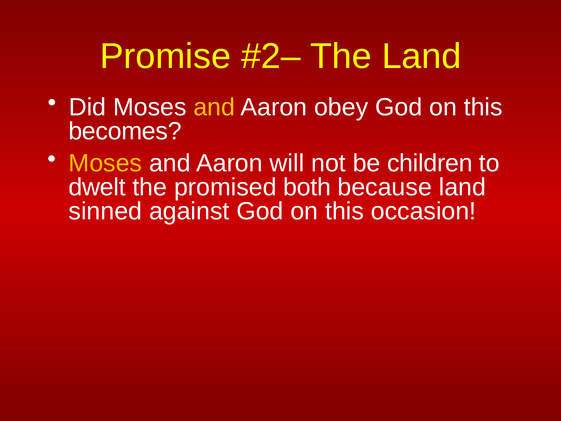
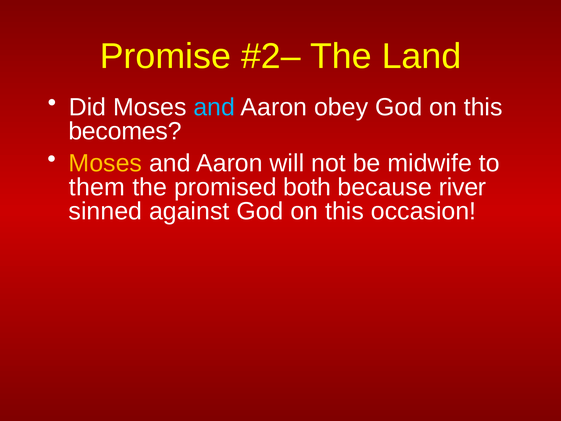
and at (214, 107) colour: yellow -> light blue
children: children -> midwife
dwelt: dwelt -> them
because land: land -> river
